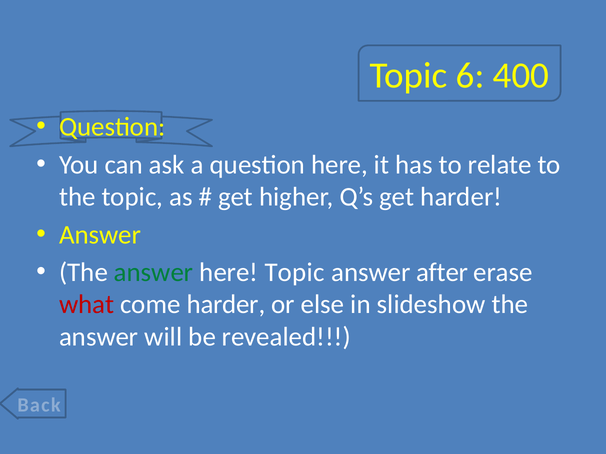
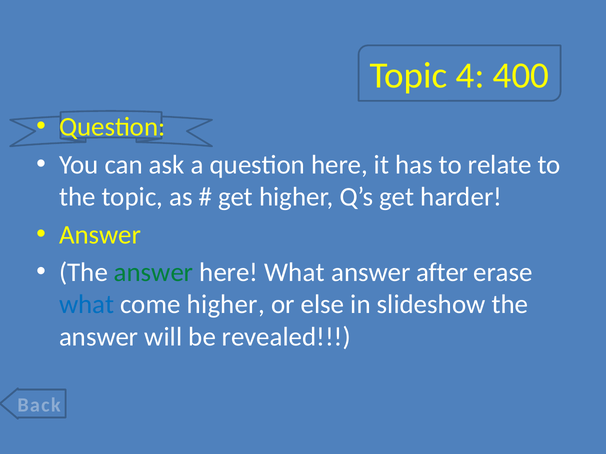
6: 6 -> 4
here Topic: Topic -> What
what at (87, 305) colour: red -> blue
come harder: harder -> higher
